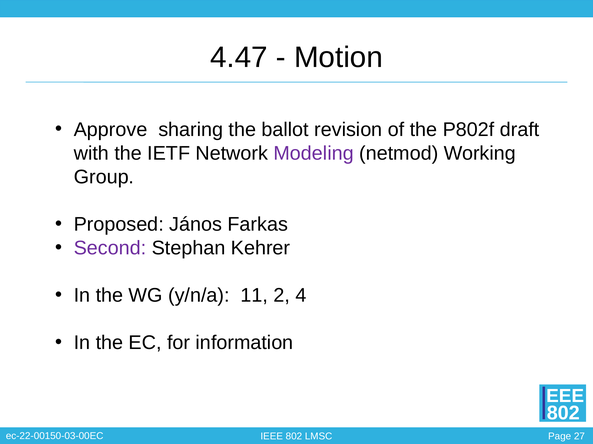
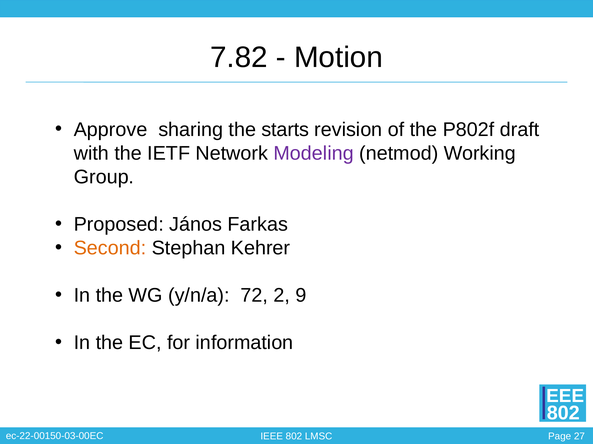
4.47: 4.47 -> 7.82
ballot: ballot -> starts
Second colour: purple -> orange
11: 11 -> 72
4: 4 -> 9
